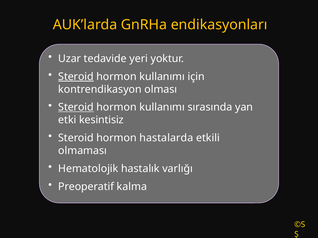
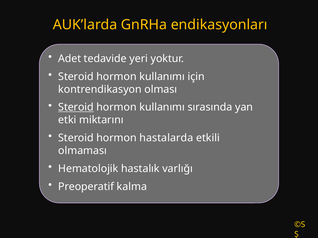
Uzar: Uzar -> Adet
Steroid at (76, 77) underline: present -> none
kesintisiz: kesintisiz -> miktarını
